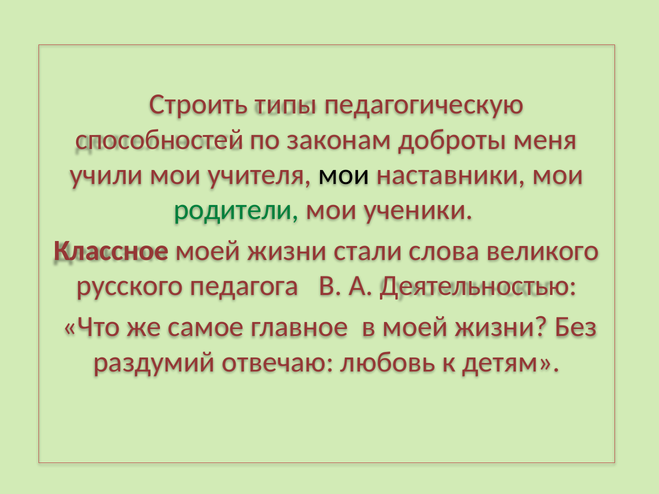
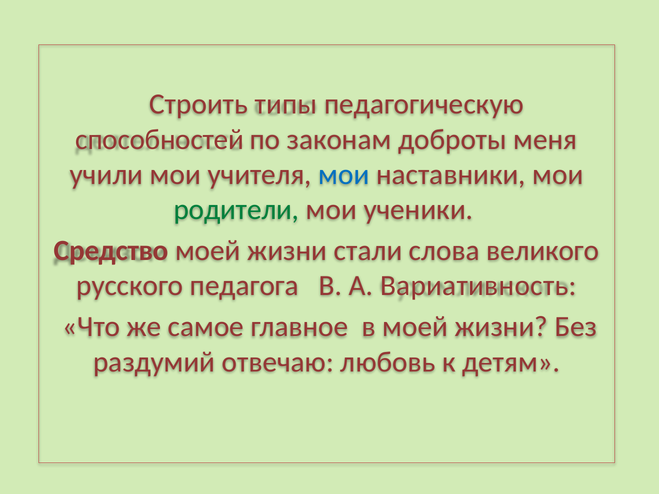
мои at (344, 175) colour: black -> blue
Классное: Классное -> Средство
Деятельностью: Деятельностью -> Вариативность
